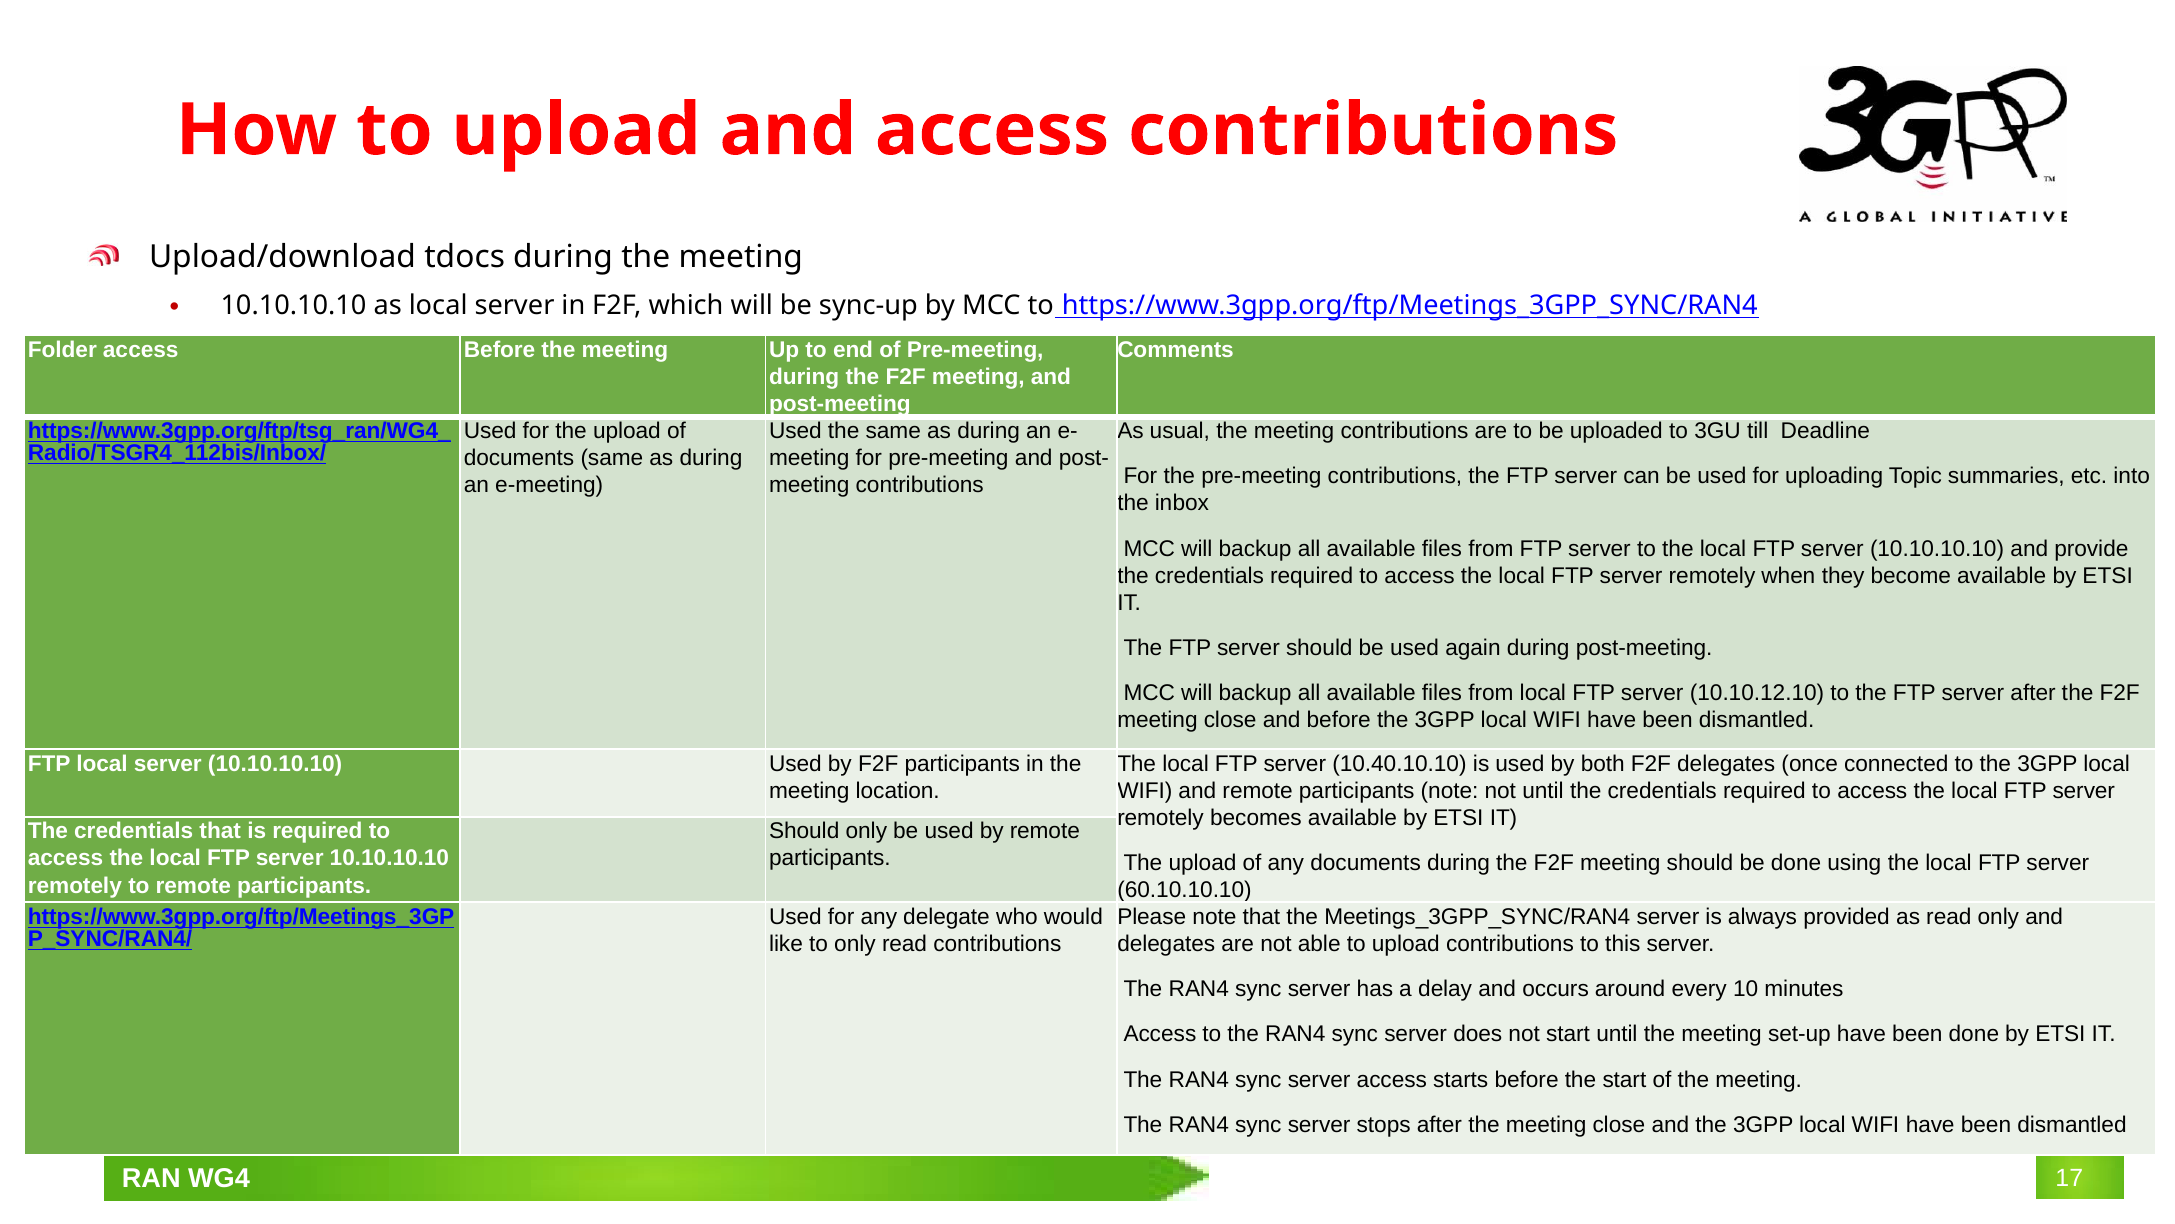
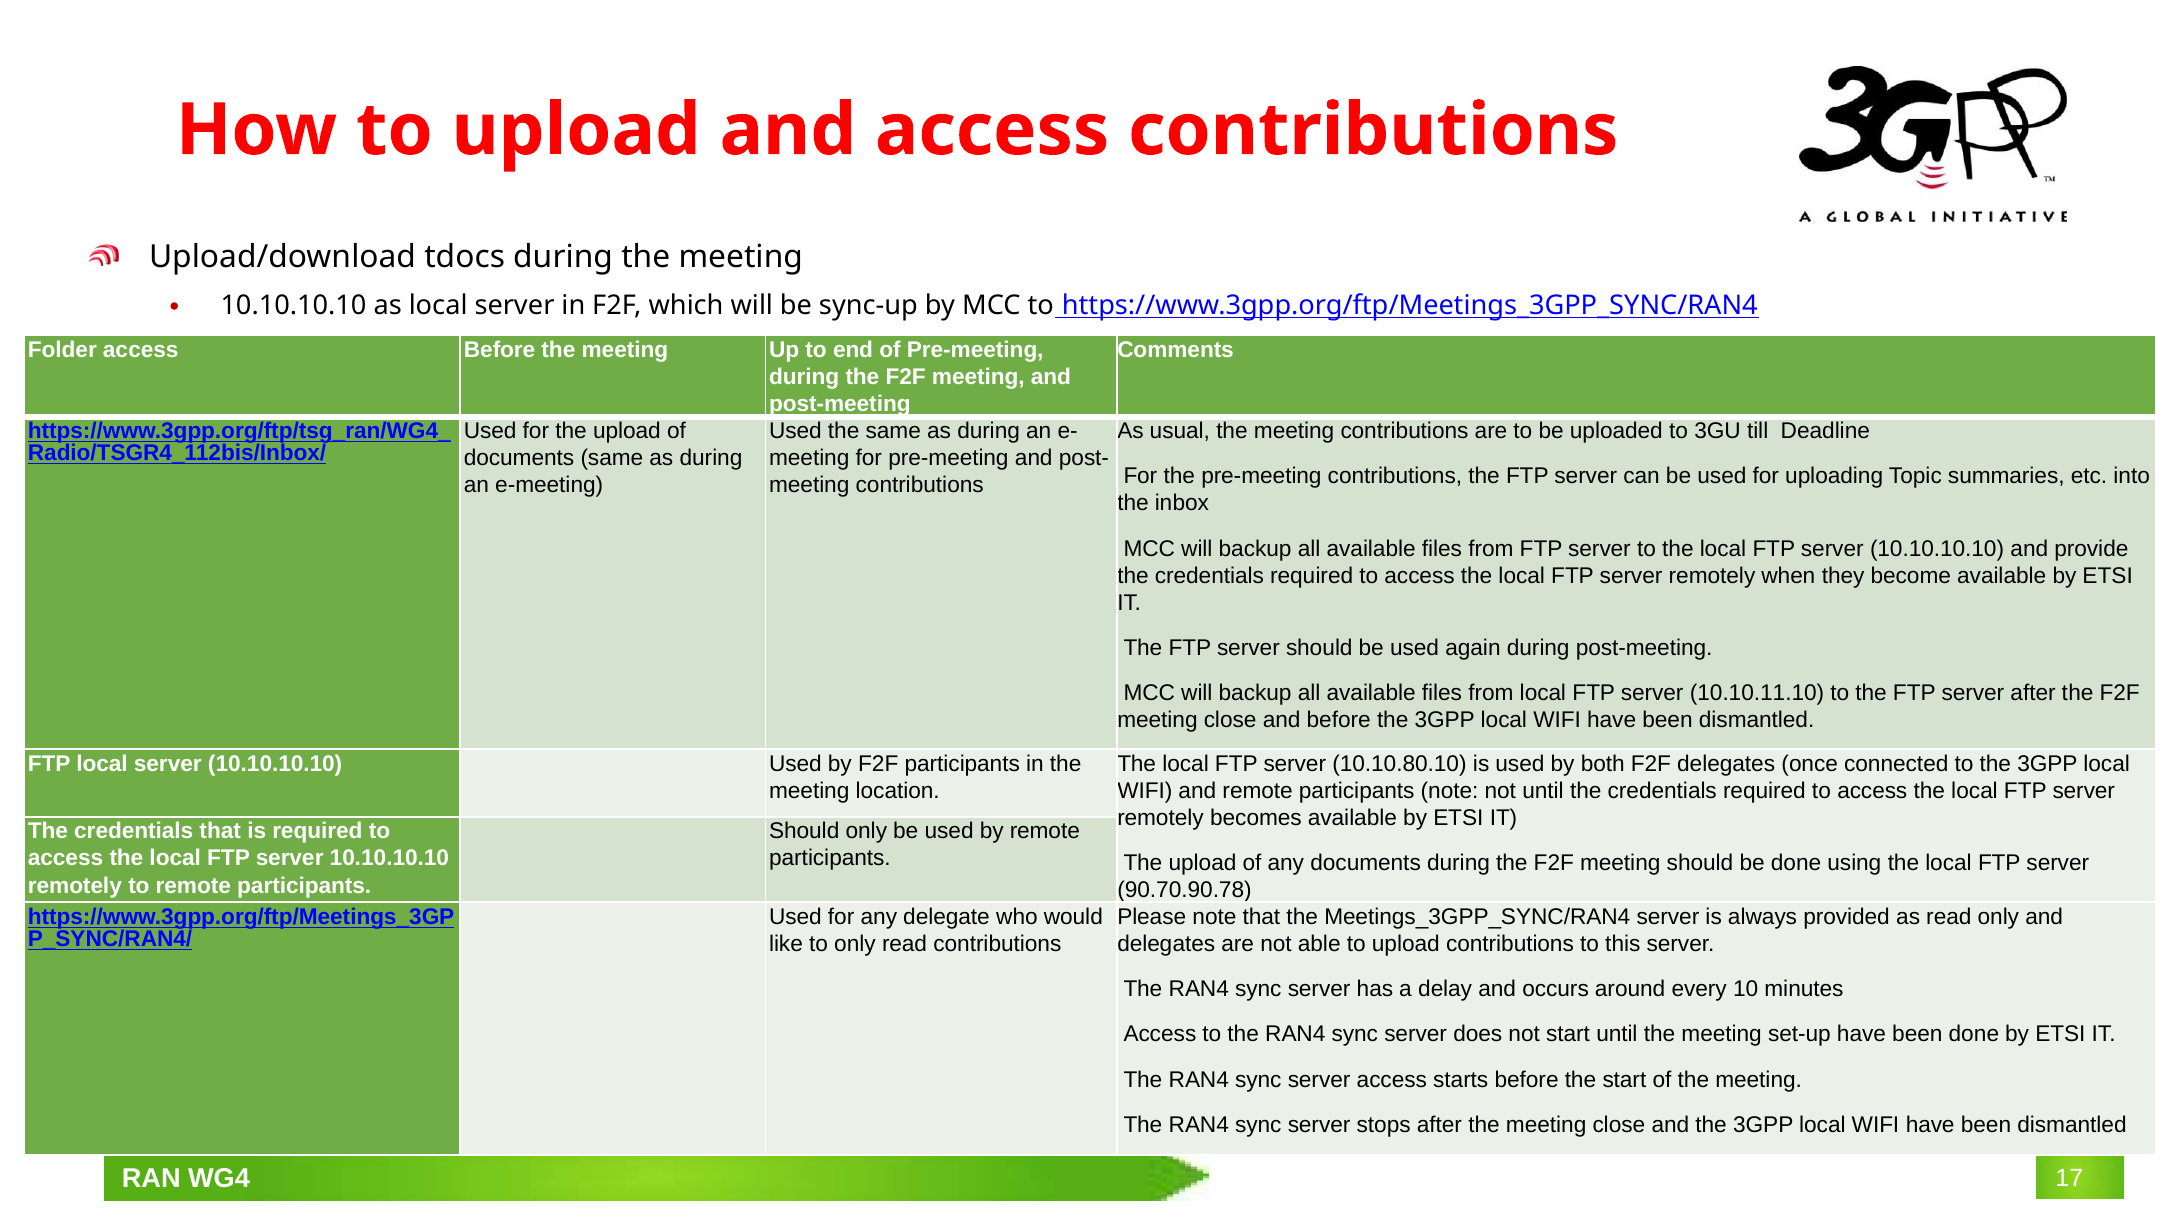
10.10.12.10: 10.10.12.10 -> 10.10.11.10
10.40.10.10: 10.40.10.10 -> 10.10.80.10
60.10.10.10: 60.10.10.10 -> 90.70.90.78
